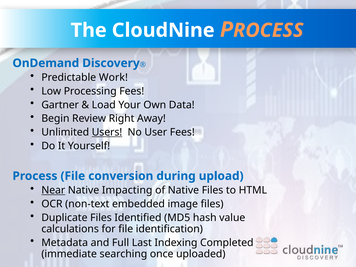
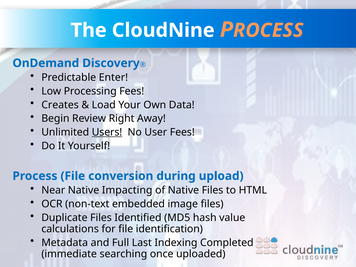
Work: Work -> Enter
Gartner: Gartner -> Creates
Near underline: present -> none
